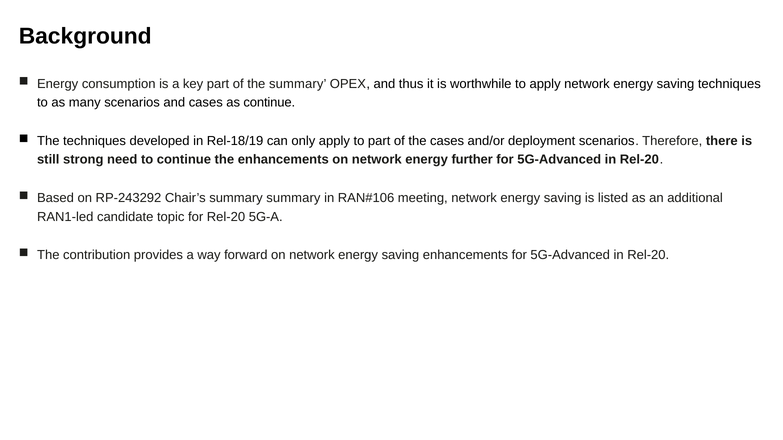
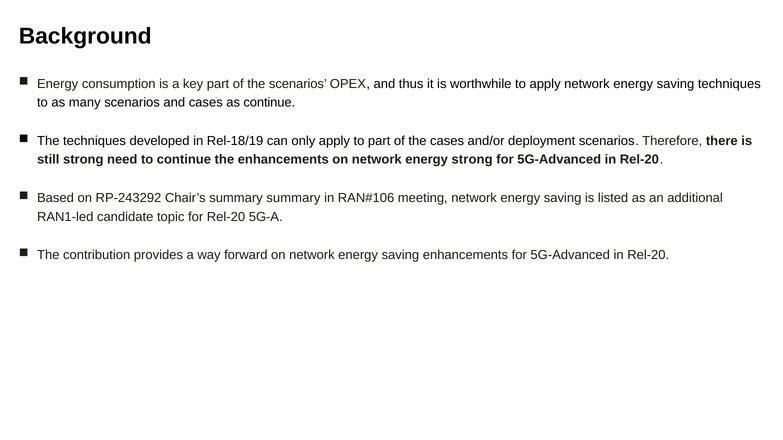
the summary: summary -> scenarios
energy further: further -> strong
